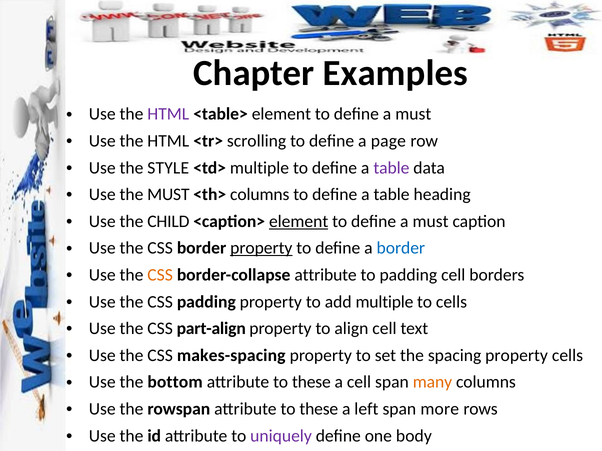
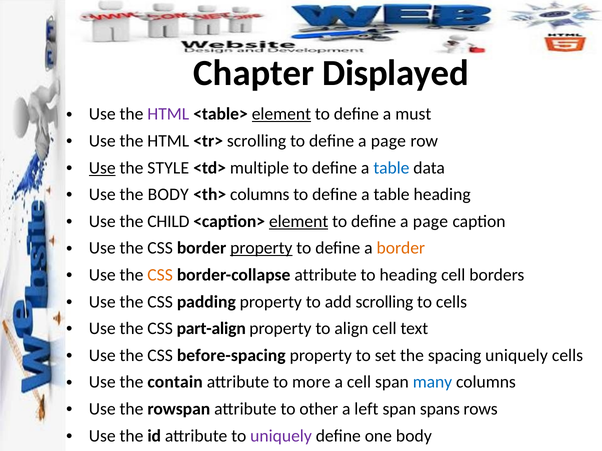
Examples: Examples -> Displayed
element at (281, 114) underline: none -> present
Use at (102, 168) underline: none -> present
table at (391, 168) colour: purple -> blue
the MUST: MUST -> BODY
must at (431, 222): must -> page
border at (401, 248) colour: blue -> orange
to padding: padding -> heading
add multiple: multiple -> scrolling
makes-spacing: makes-spacing -> before-spacing
spacing property: property -> uniquely
bottom: bottom -> contain
these at (311, 383): these -> more
many colour: orange -> blue
rowspan attribute to these: these -> other
more: more -> spans
